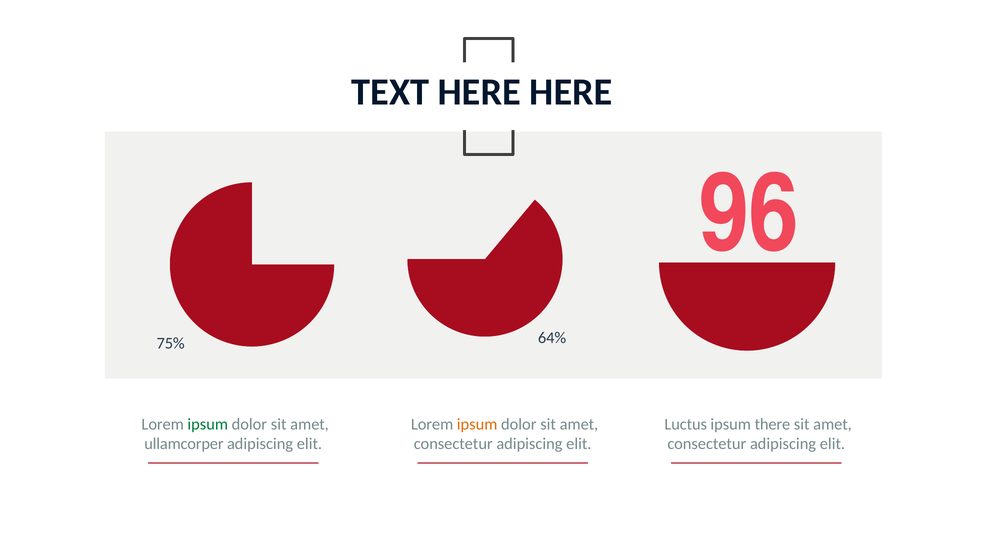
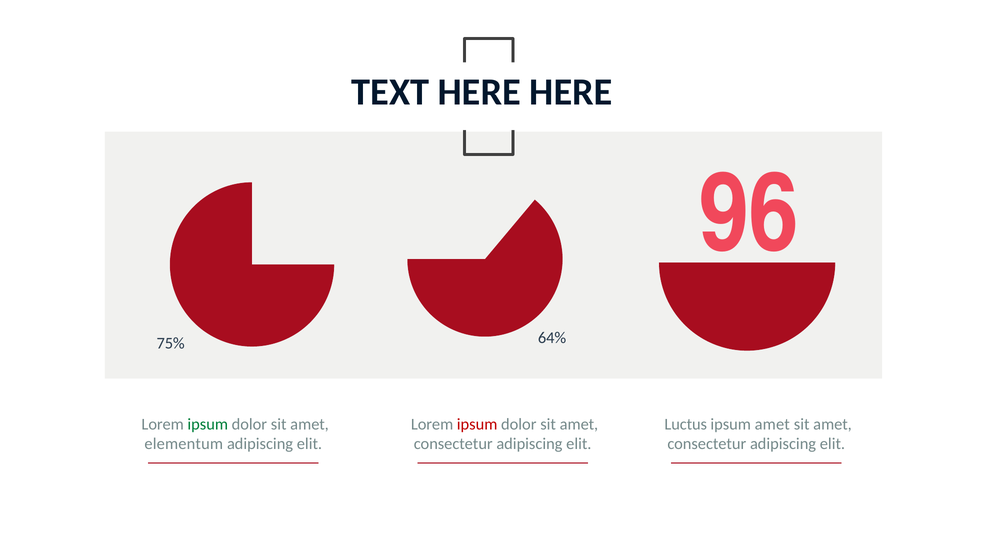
ipsum at (477, 424) colour: orange -> red
ipsum there: there -> amet
ullamcorper: ullamcorper -> elementum
